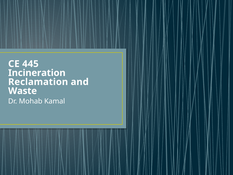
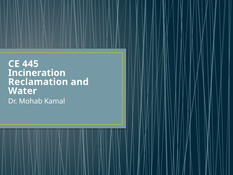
Waste: Waste -> Water
